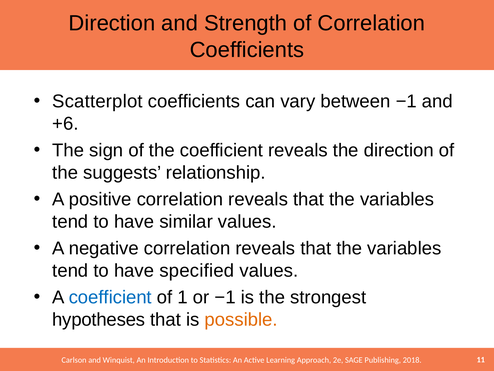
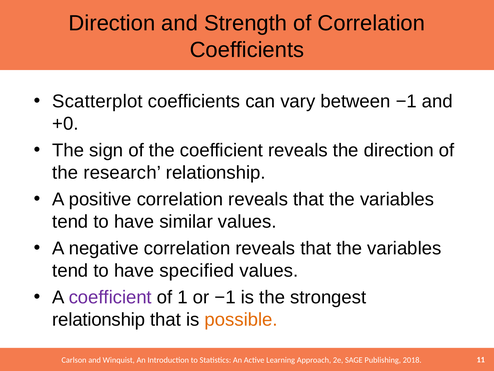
+6: +6 -> +0
suggests: suggests -> research
coefficient at (110, 297) colour: blue -> purple
hypotheses at (99, 319): hypotheses -> relationship
